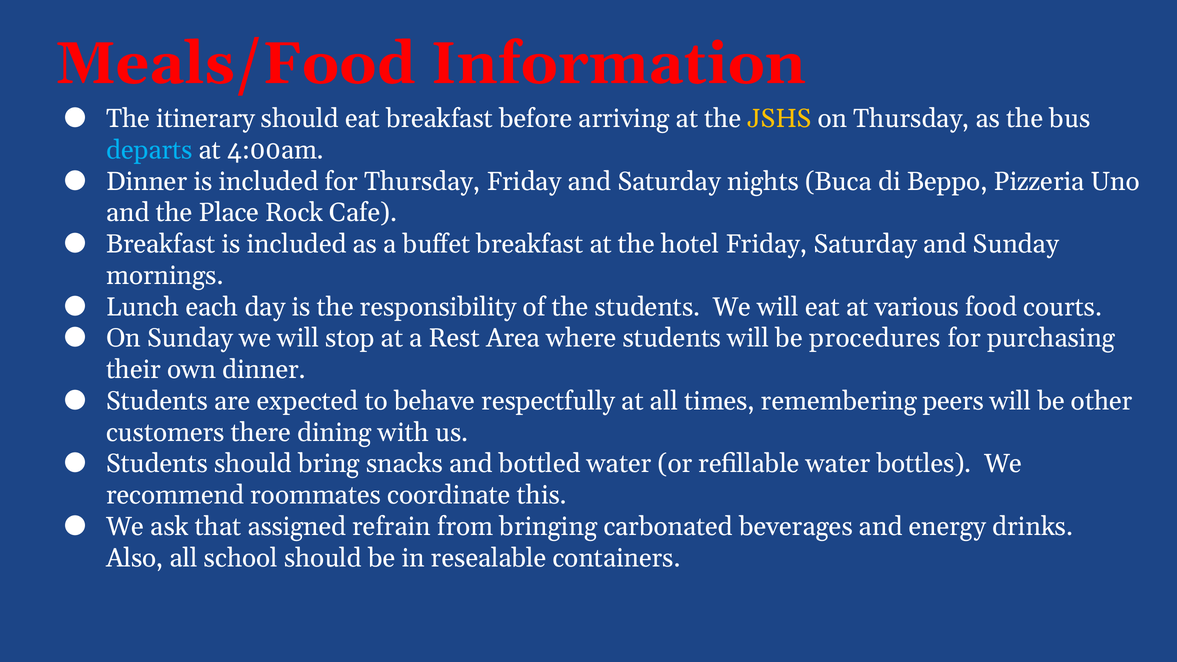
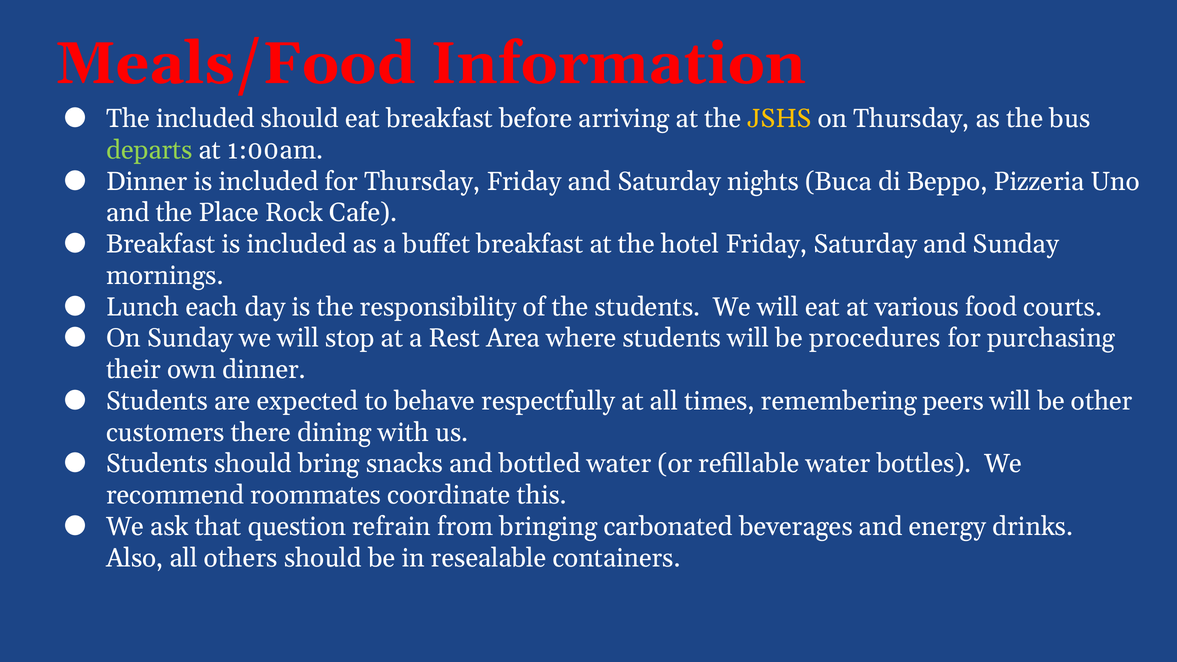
The itinerary: itinerary -> included
departs colour: light blue -> light green
4:00am: 4:00am -> 1:00am
assigned: assigned -> question
school: school -> others
